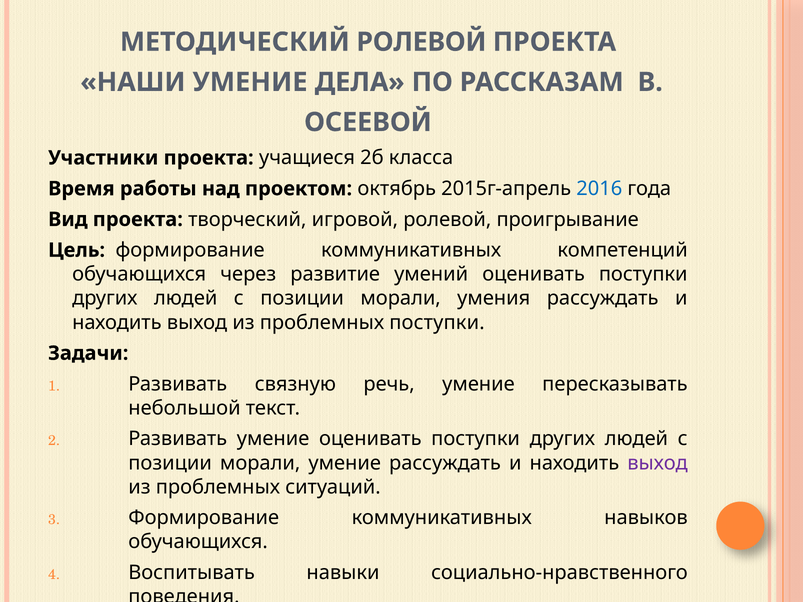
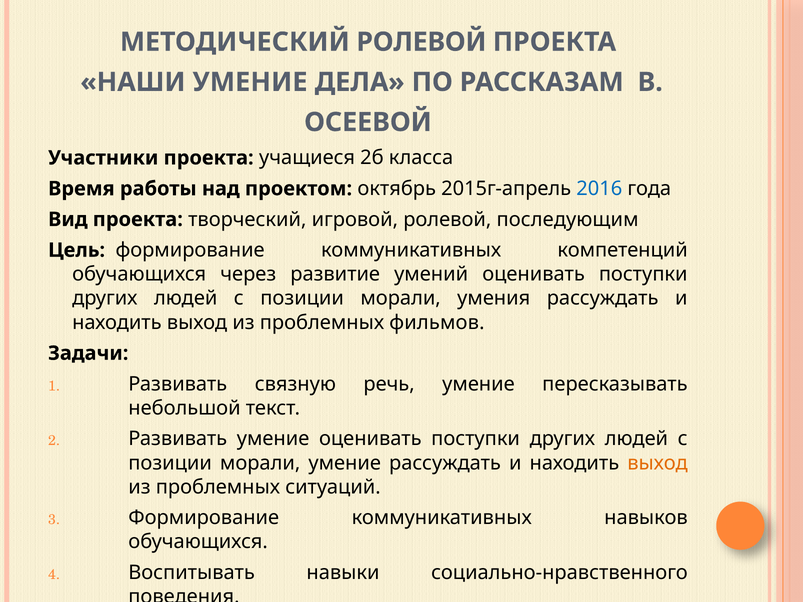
проигрывание: проигрывание -> последующим
проблемных поступки: поступки -> фильмов
выход at (658, 463) colour: purple -> orange
